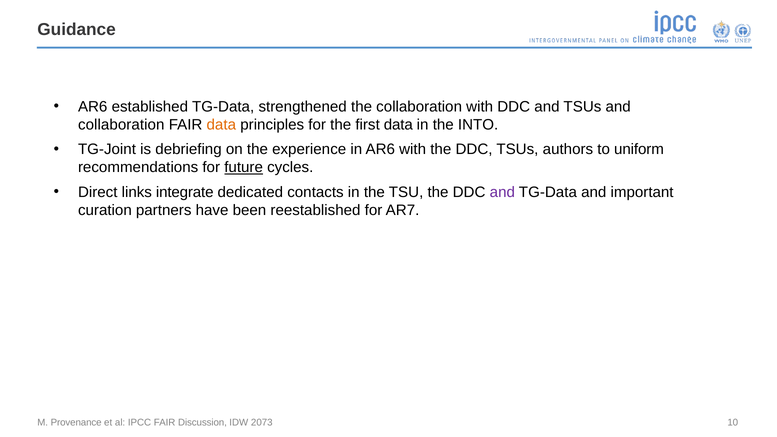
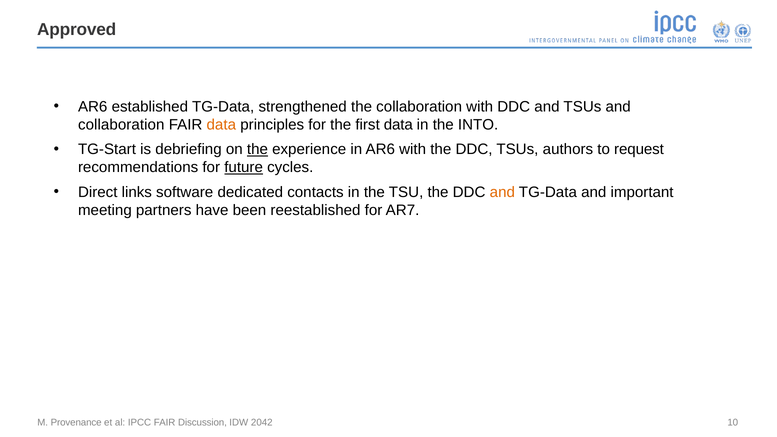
Guidance: Guidance -> Approved
TG-Joint: TG-Joint -> TG-Start
the at (257, 149) underline: none -> present
uniform: uniform -> request
integrate: integrate -> software
and at (502, 192) colour: purple -> orange
curation: curation -> meeting
2073: 2073 -> 2042
